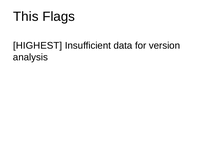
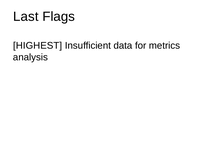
This: This -> Last
version: version -> metrics
